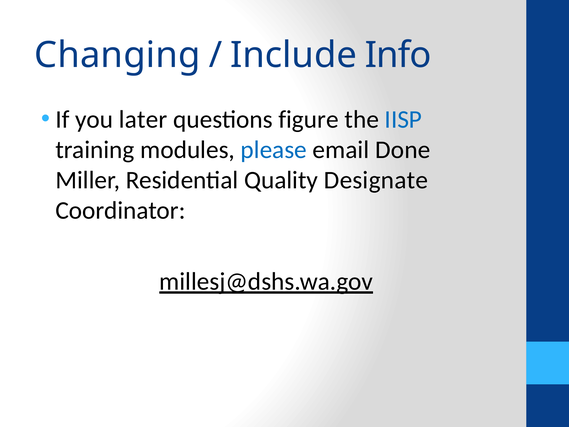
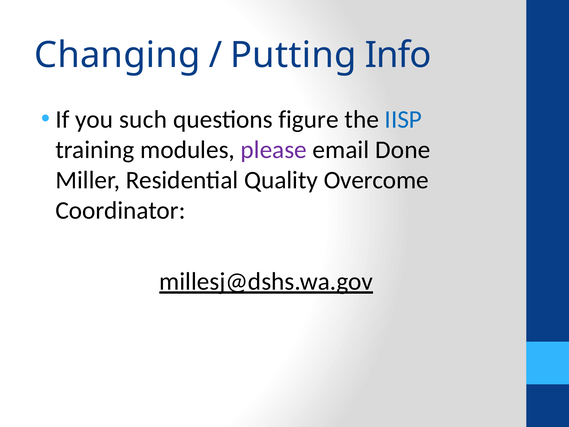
Include: Include -> Putting
later: later -> such
please colour: blue -> purple
Designate: Designate -> Overcome
